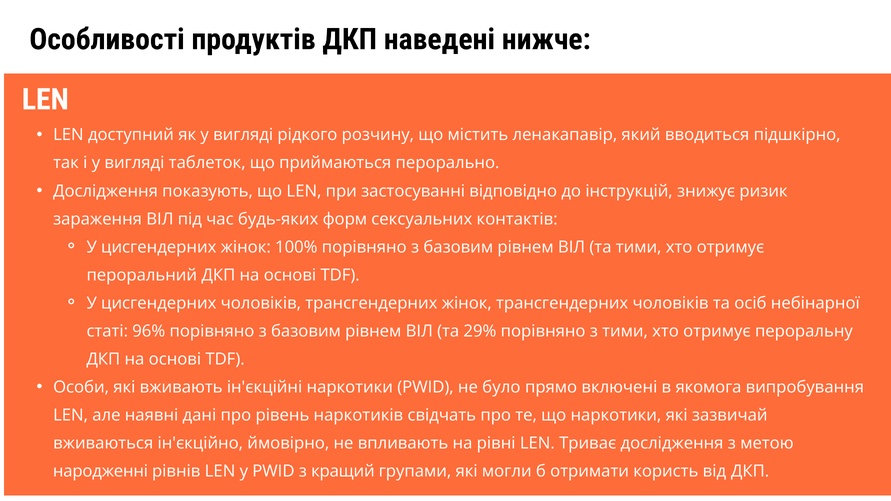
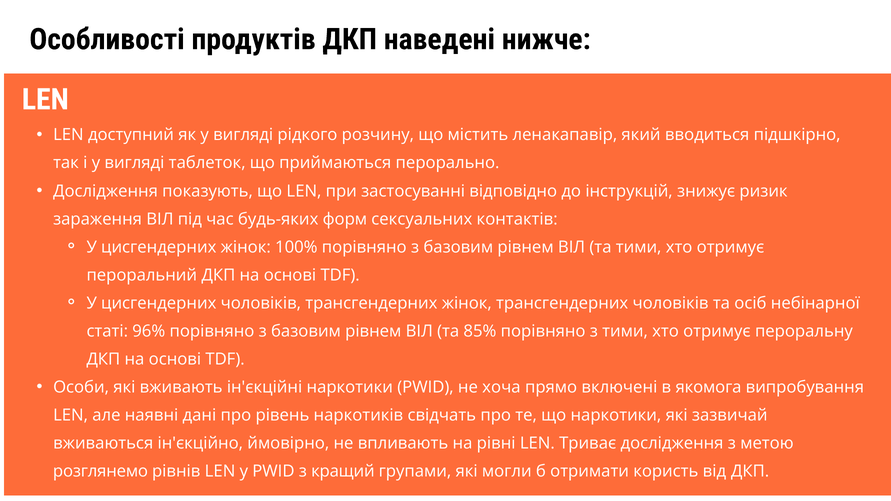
29%: 29% -> 85%
було: було -> хоча
народженні: народженні -> розглянемо
